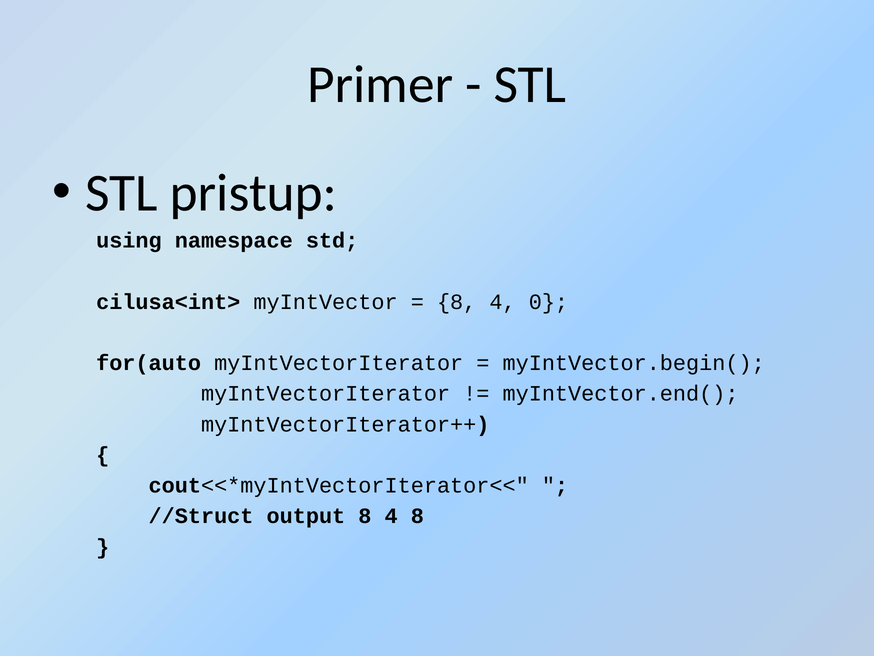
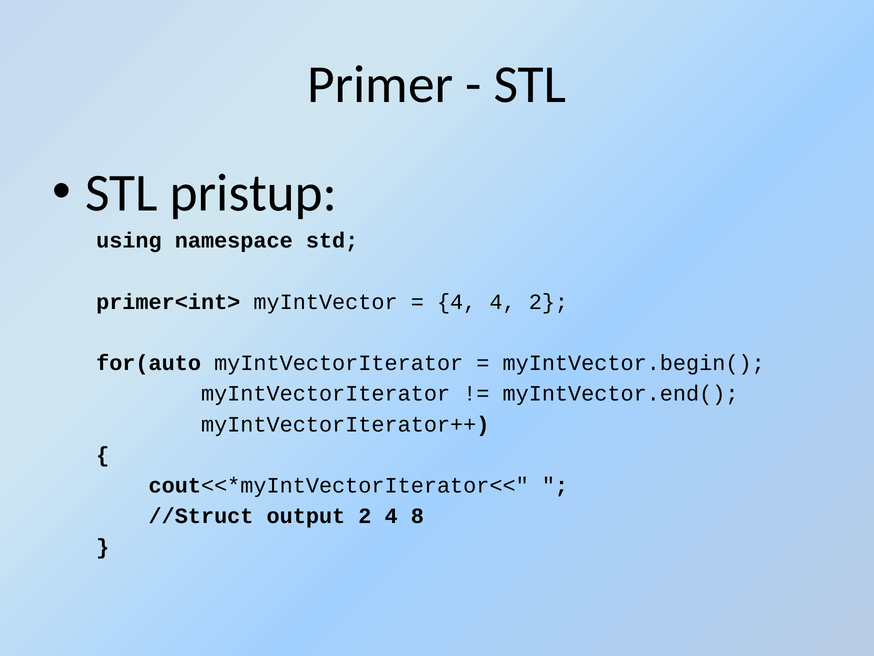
cilusa<int>: cilusa<int> -> primer<int>
8 at (457, 302): 8 -> 4
4 0: 0 -> 2
output 8: 8 -> 2
